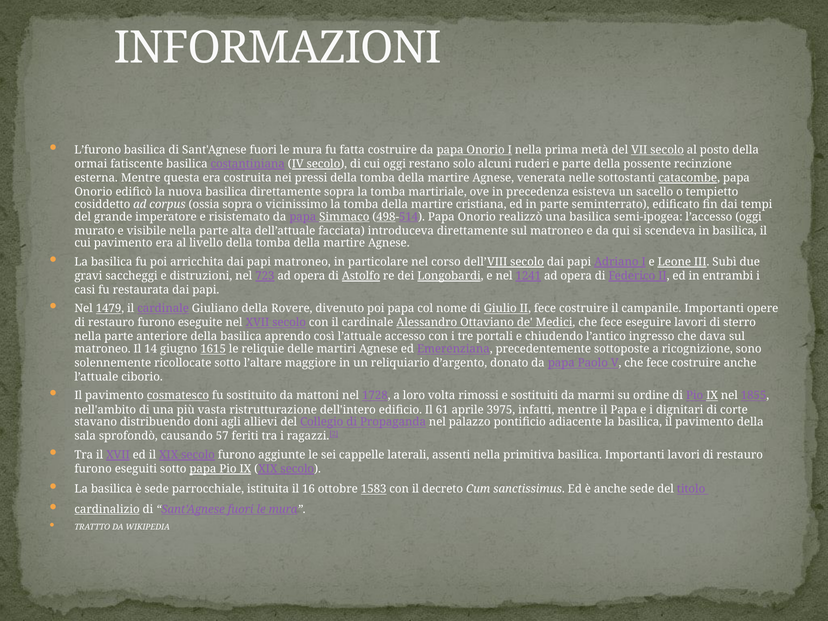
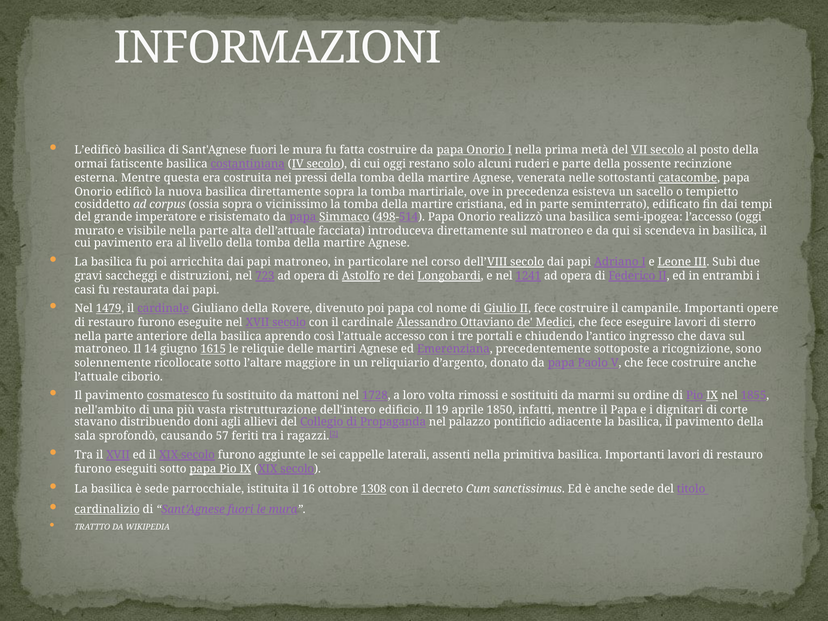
L’furono: L’furono -> L’edificò
61: 61 -> 19
3975: 3975 -> 1850
1583: 1583 -> 1308
